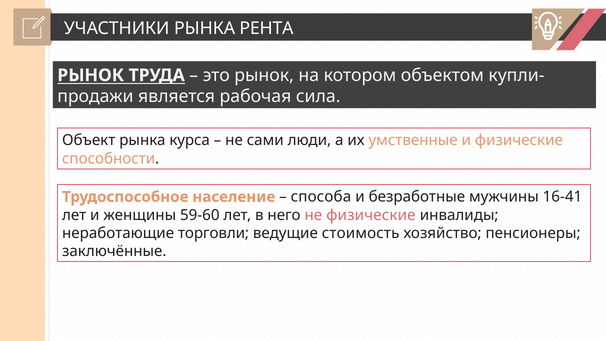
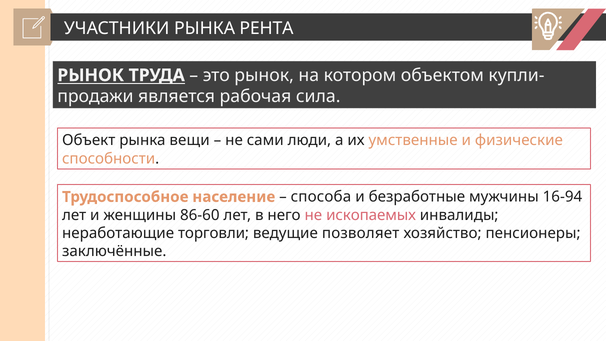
курса: курса -> вещи
16-41: 16-41 -> 16-94
59-60: 59-60 -> 86-60
не физические: физические -> ископаемых
стоимость: стоимость -> позволяет
